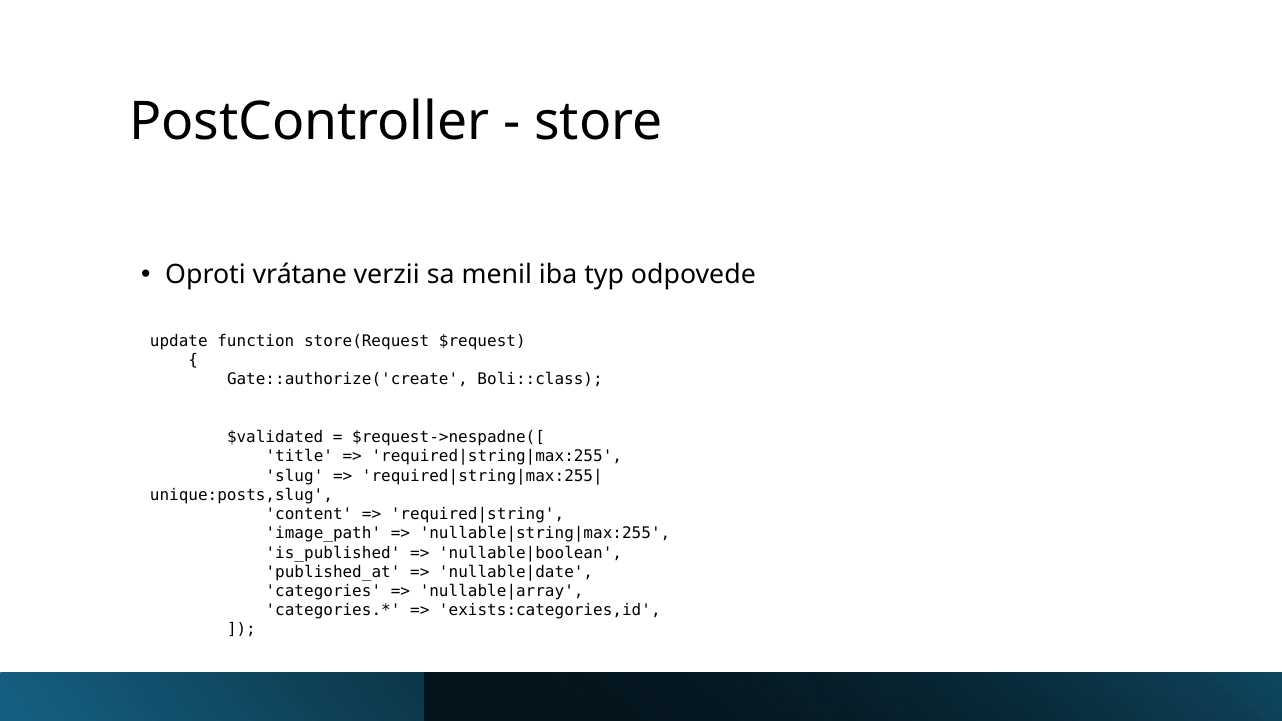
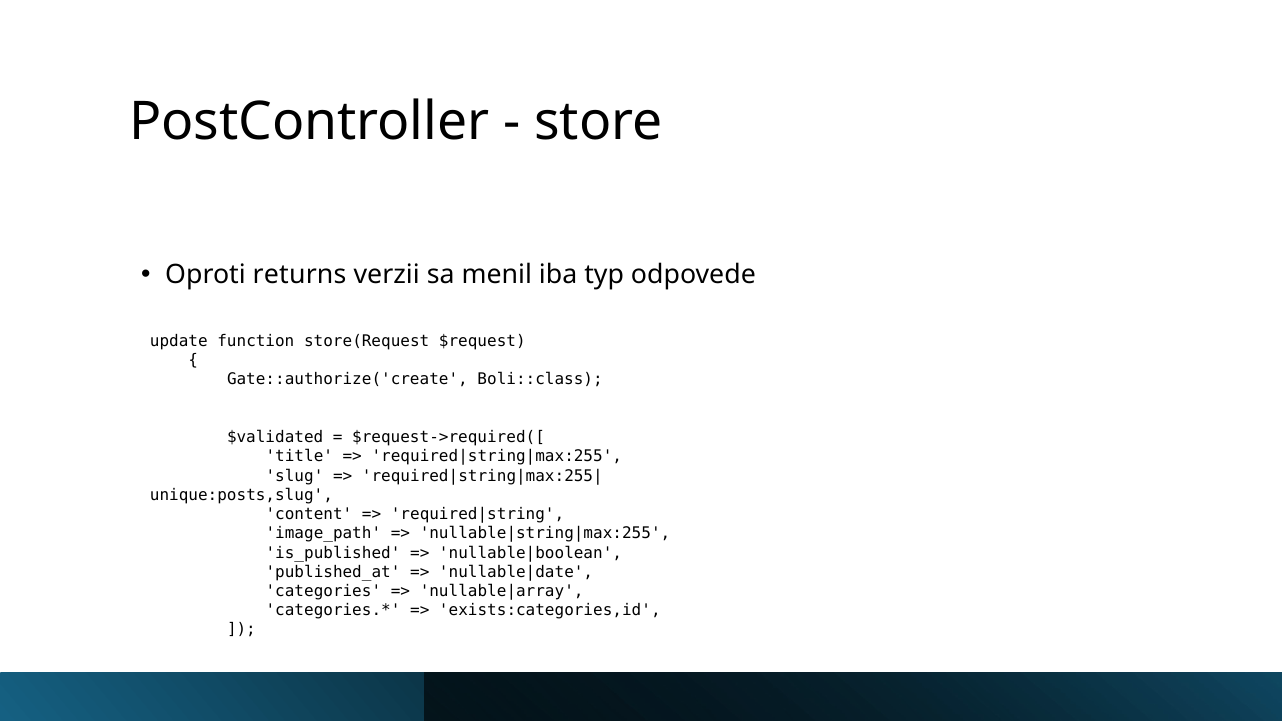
vrátane: vrátane -> returns
$request->nespadne([: $request->nespadne([ -> $request->required([
